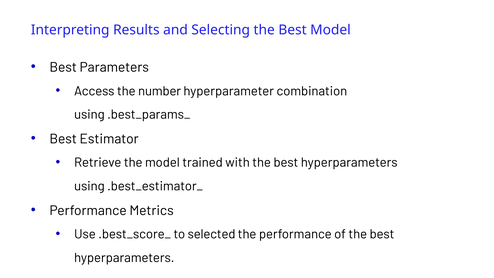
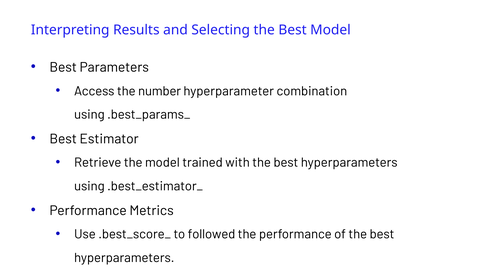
selected: selected -> followed
